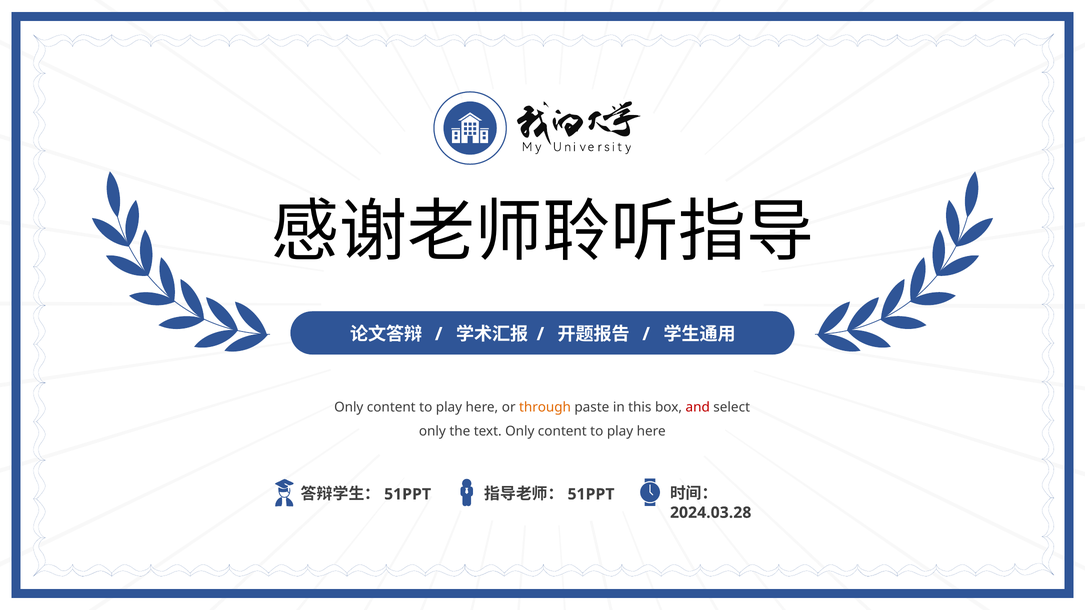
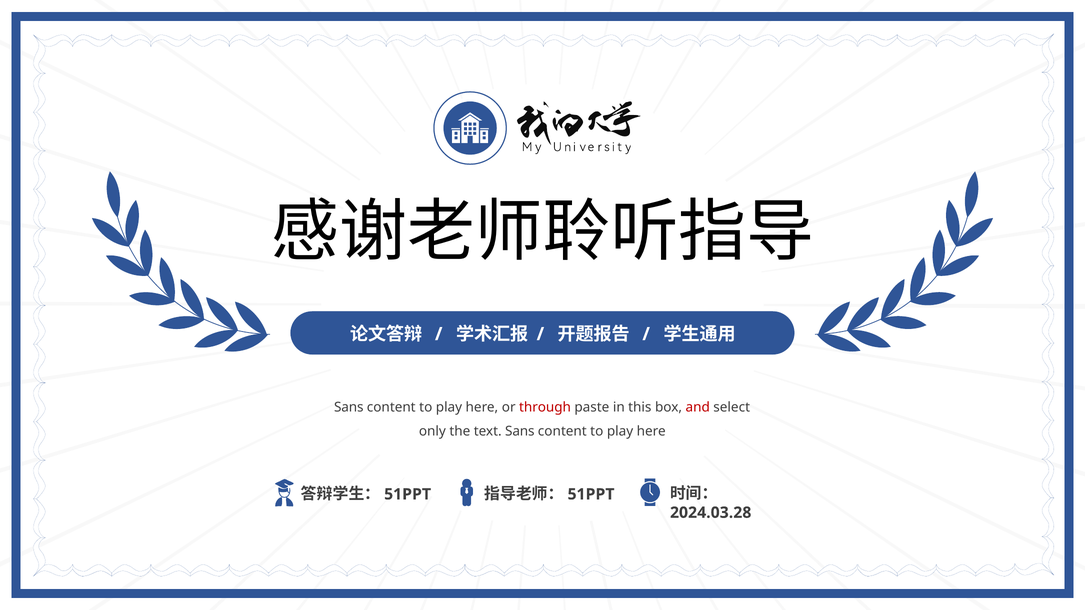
Only at (349, 407): Only -> Sans
through colour: orange -> red
text Only: Only -> Sans
